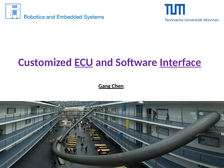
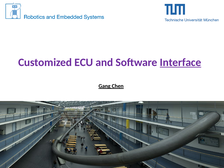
ECU underline: present -> none
